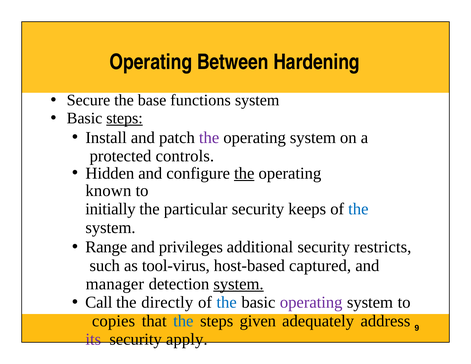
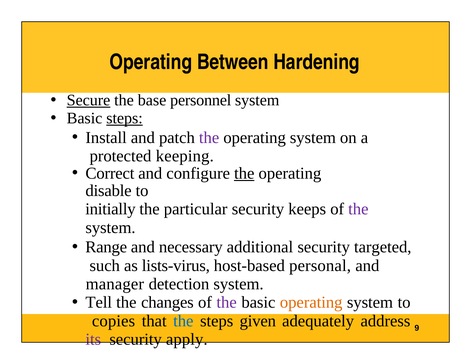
Secure underline: none -> present
functions: functions -> personnel
controls: controls -> keeping
Hidden: Hidden -> Correct
known: known -> disable
the at (358, 209) colour: blue -> purple
privileges: privileges -> necessary
restricts: restricts -> targeted
tool-virus: tool-virus -> lists-virus
captured: captured -> personal
system at (239, 284) underline: present -> none
Call: Call -> Tell
directly: directly -> changes
the at (227, 302) colour: blue -> purple
operating at (311, 302) colour: purple -> orange
